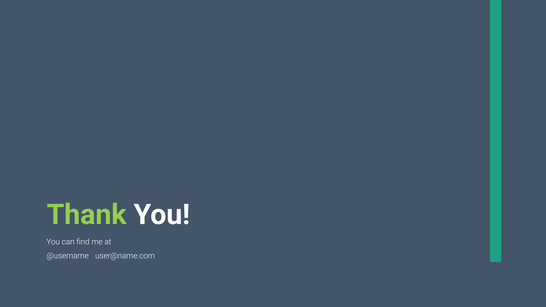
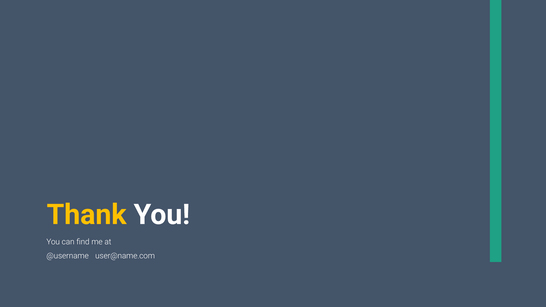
Thank colour: light green -> yellow
